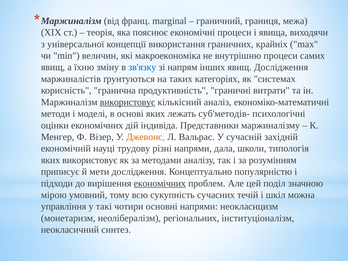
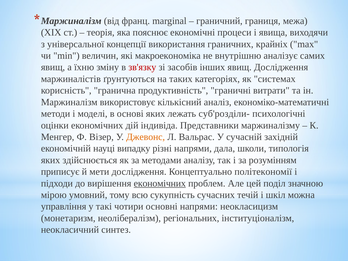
внутрішню процеси: процеси -> аналізує
зв'язку colour: blue -> red
напрям: напрям -> засобів
використовує at (128, 102) underline: present -> none
суб'методів-: суб'методів- -> суб'розділи-
трудову: трудову -> випадку
яких використовує: використовує -> здійснюється
популярністю: популярністю -> політекономії
